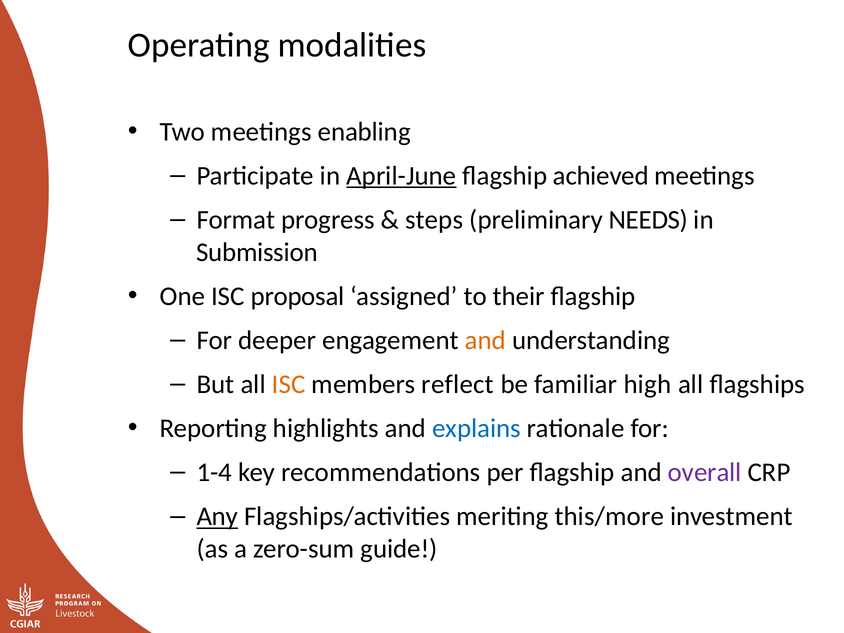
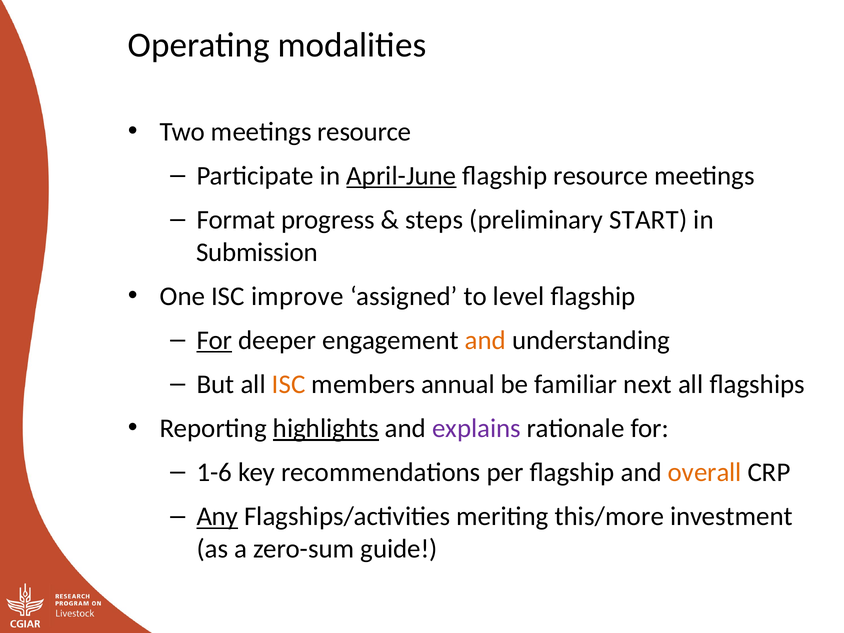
meetings enabling: enabling -> resource
flagship achieved: achieved -> resource
NEEDS: NEEDS -> START
proposal: proposal -> improve
their: their -> level
For at (214, 340) underline: none -> present
reflect: reflect -> annual
high: high -> next
highlights underline: none -> present
explains colour: blue -> purple
1-4: 1-4 -> 1-6
overall colour: purple -> orange
